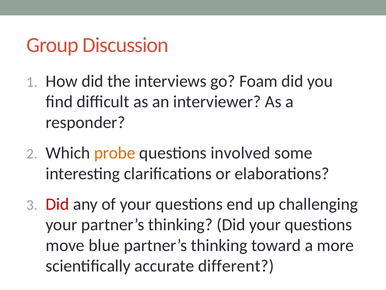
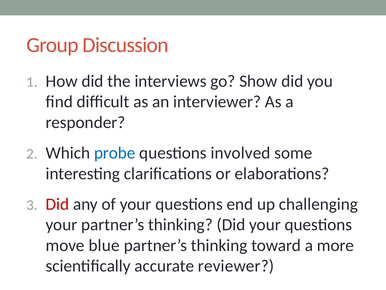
Foam: Foam -> Show
probe colour: orange -> blue
different: different -> reviewer
